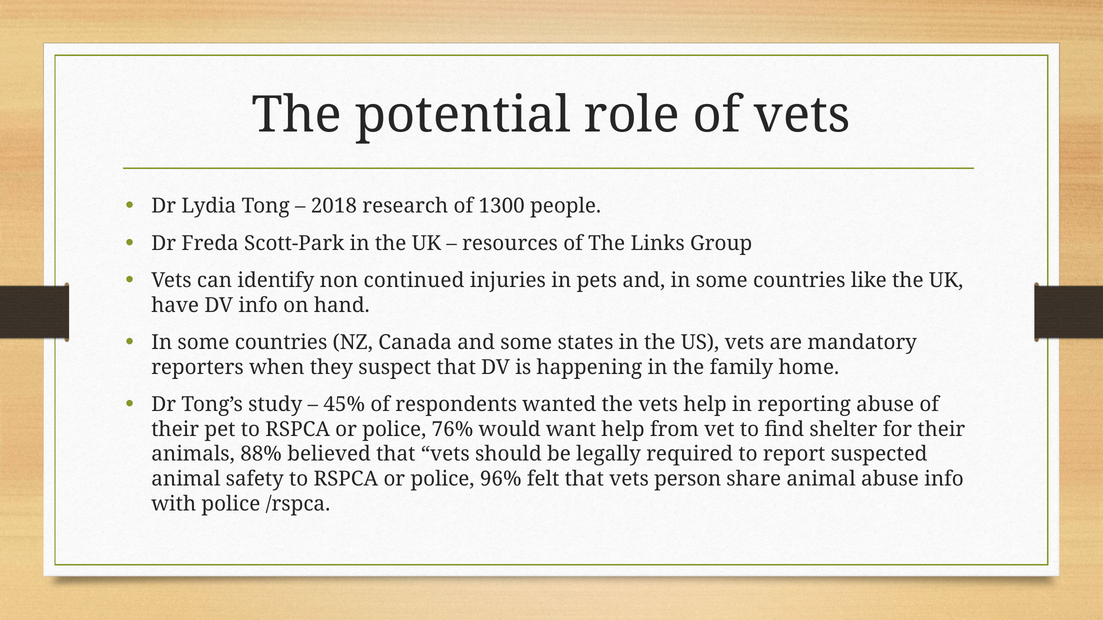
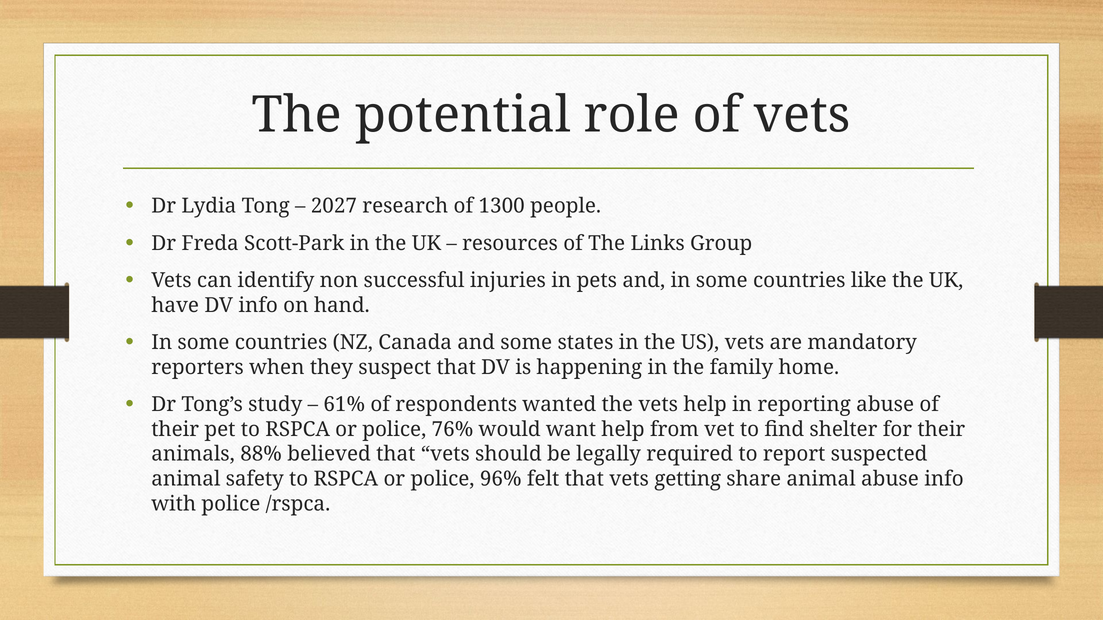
2018: 2018 -> 2027
continued: continued -> successful
45%: 45% -> 61%
person: person -> getting
